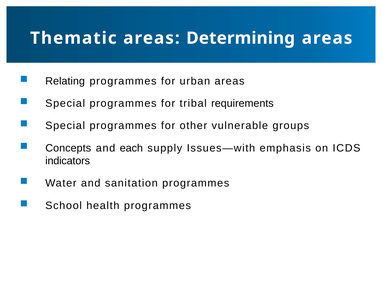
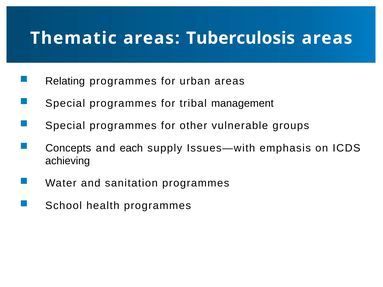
Determining: Determining -> Tuberculosis
requirements: requirements -> management
indicators: indicators -> achieving
